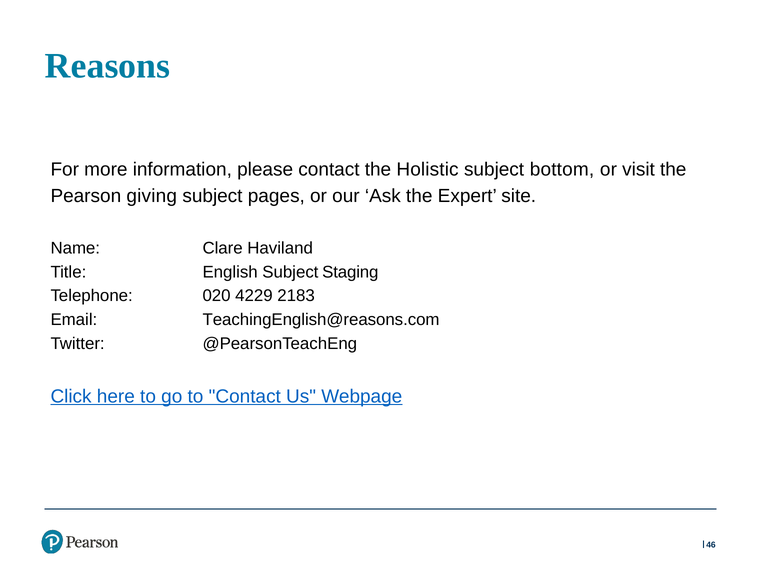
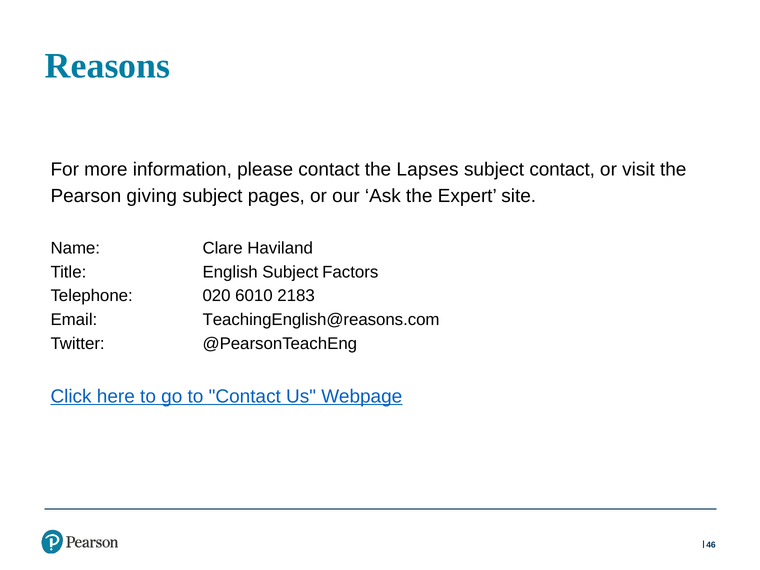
Holistic: Holistic -> Lapses
subject bottom: bottom -> contact
Staging: Staging -> Factors
4229: 4229 -> 6010
